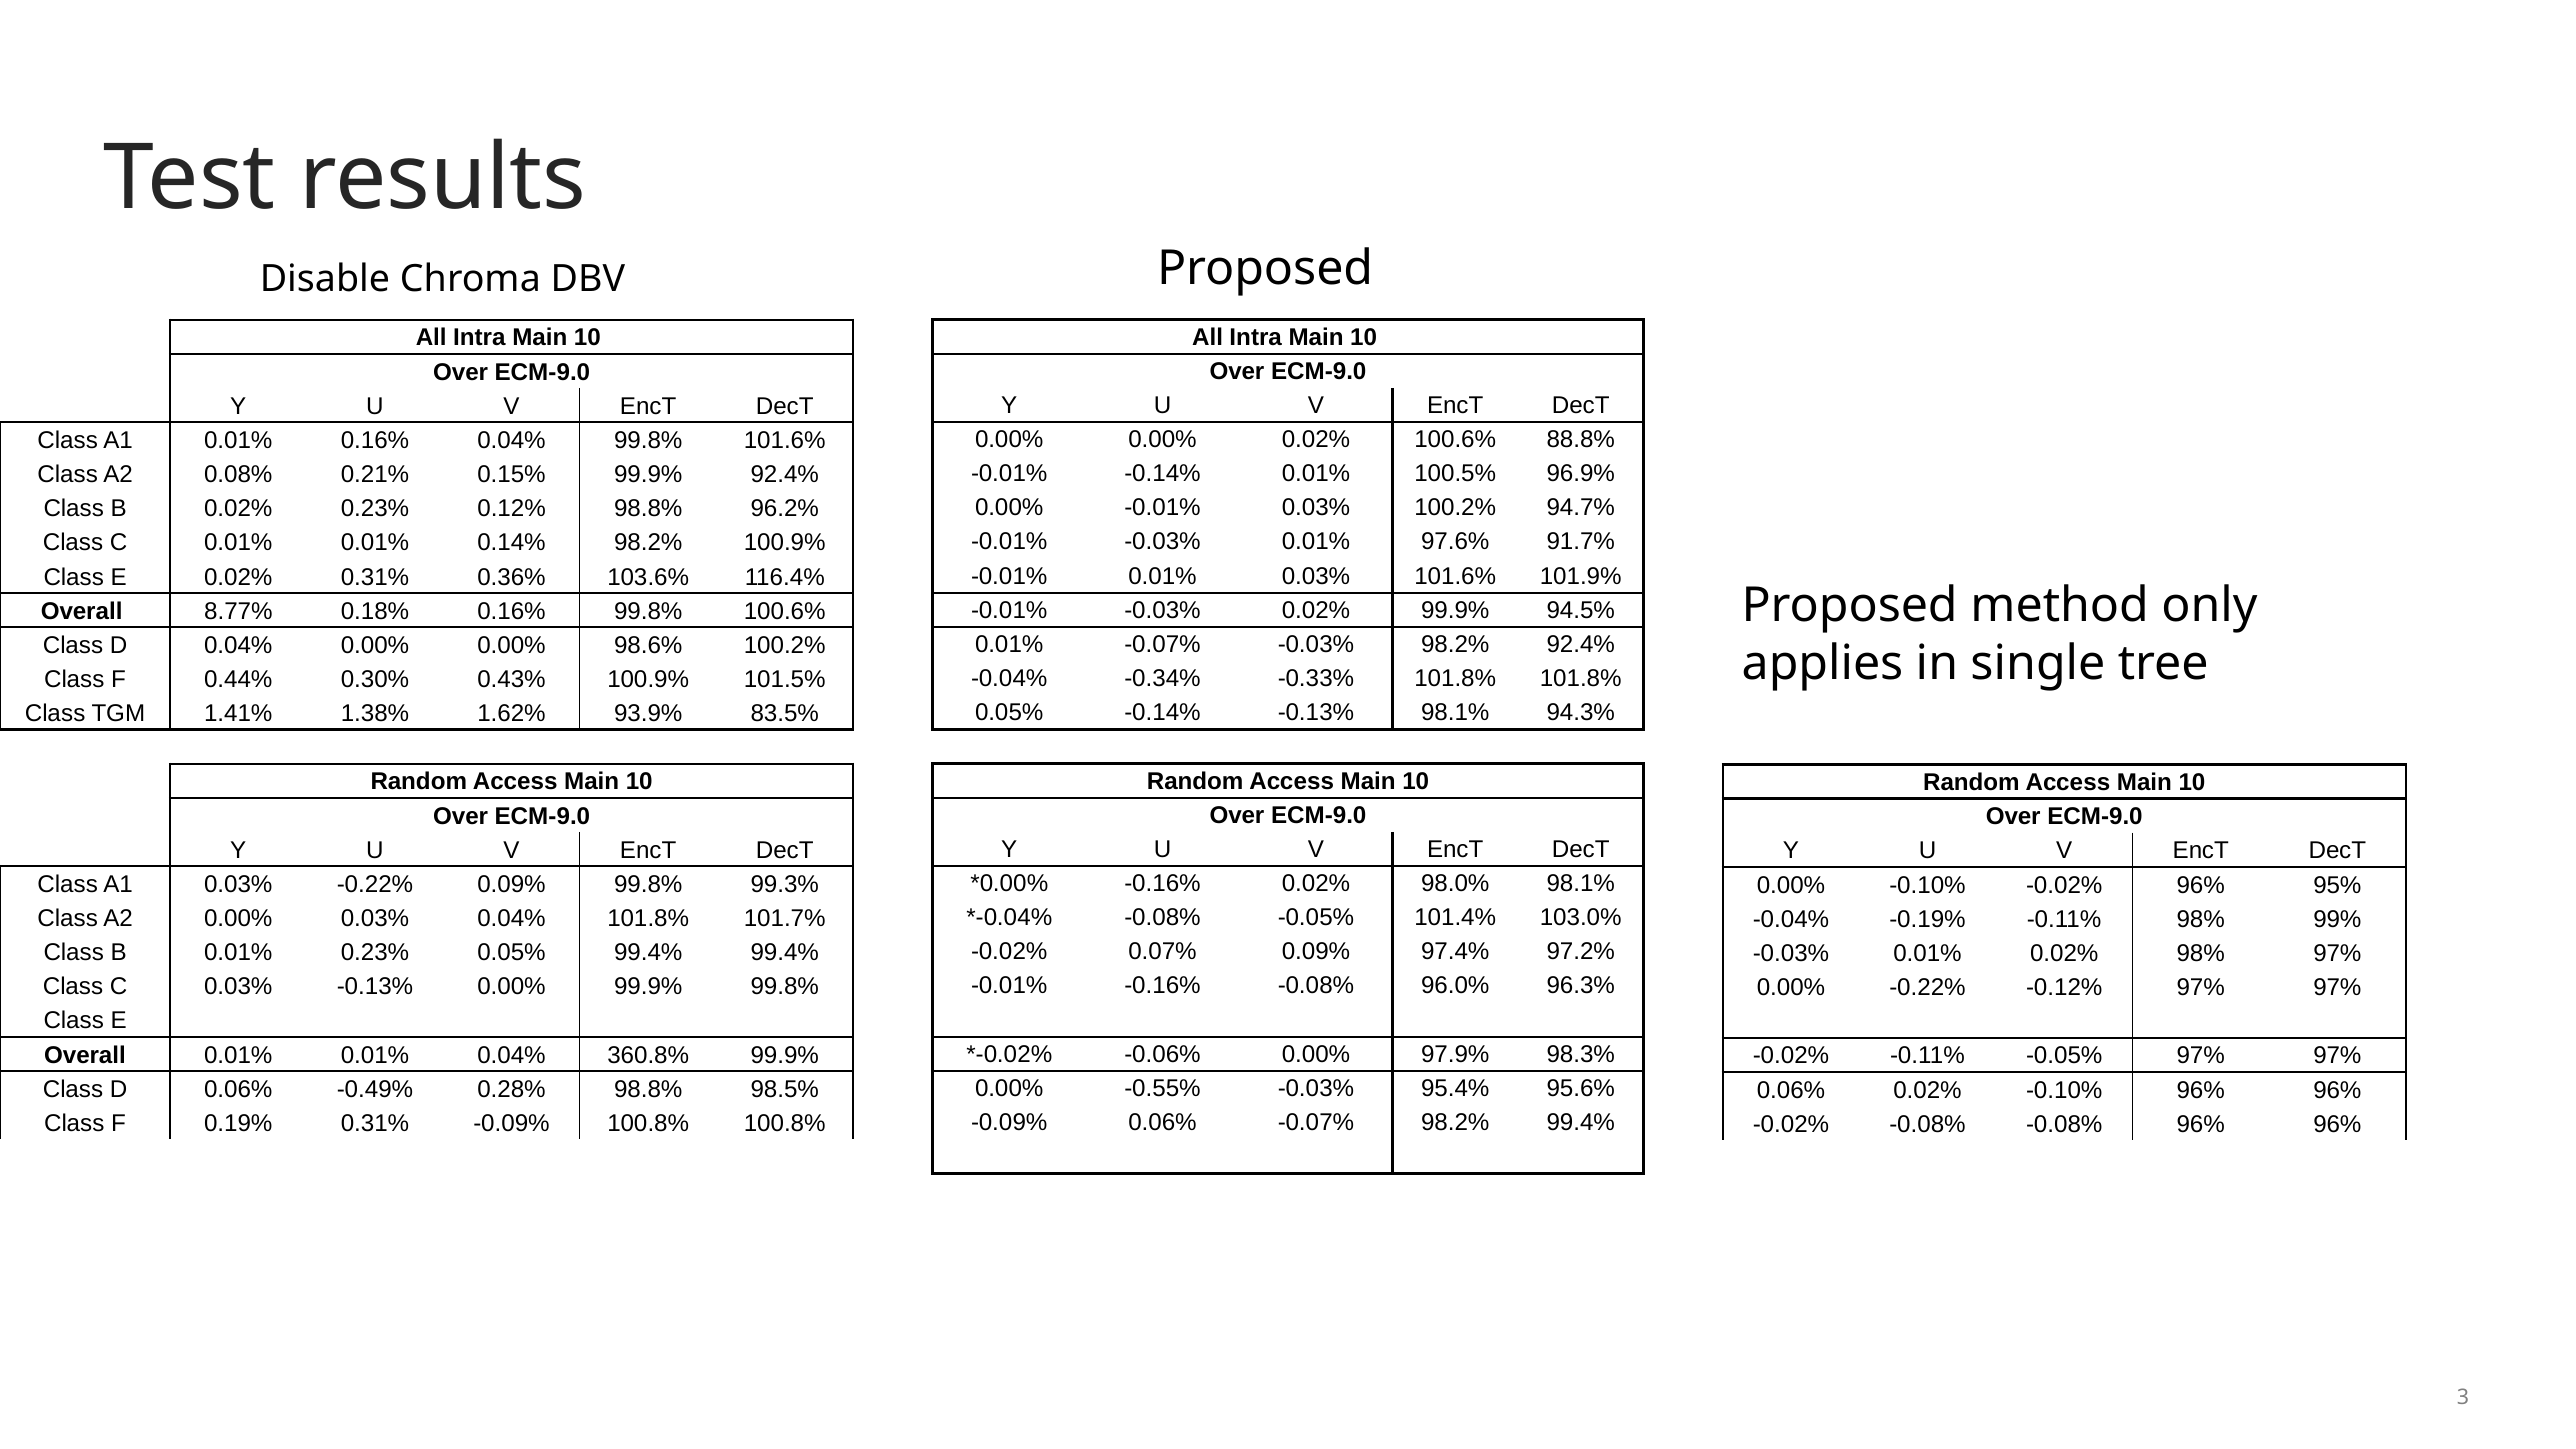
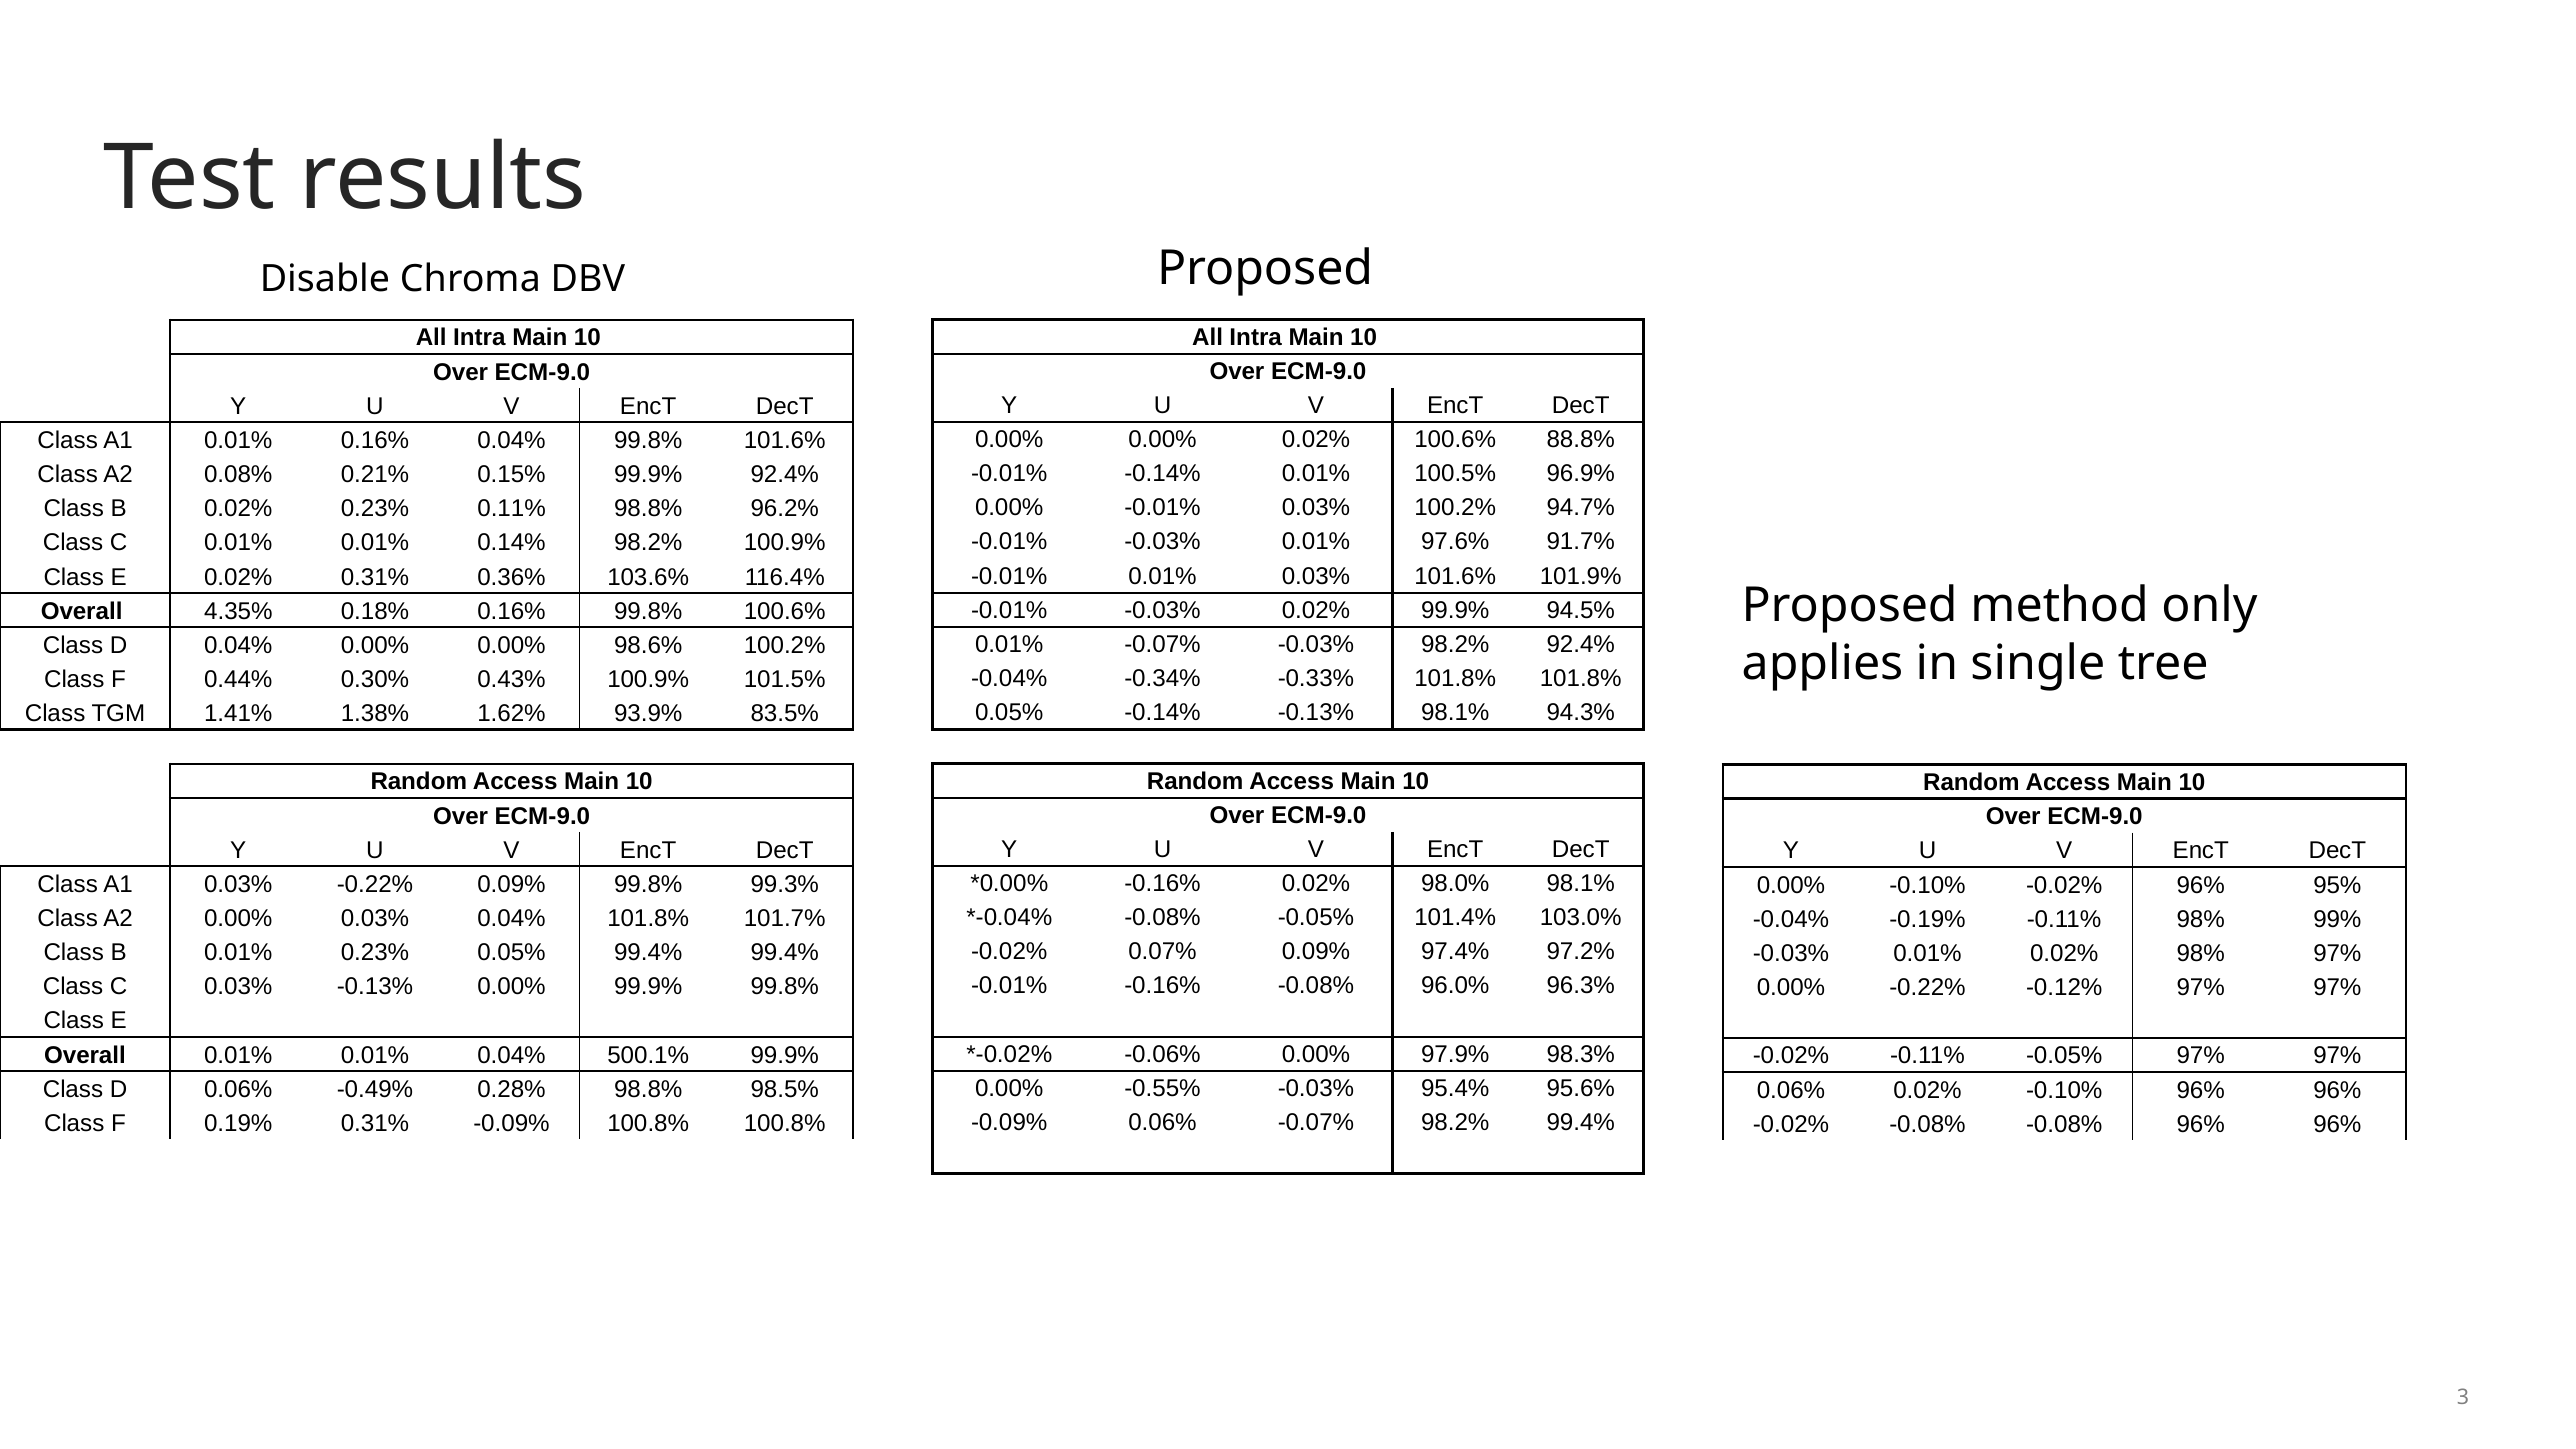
0.12%: 0.12% -> 0.11%
8.77%: 8.77% -> 4.35%
360.8%: 360.8% -> 500.1%
